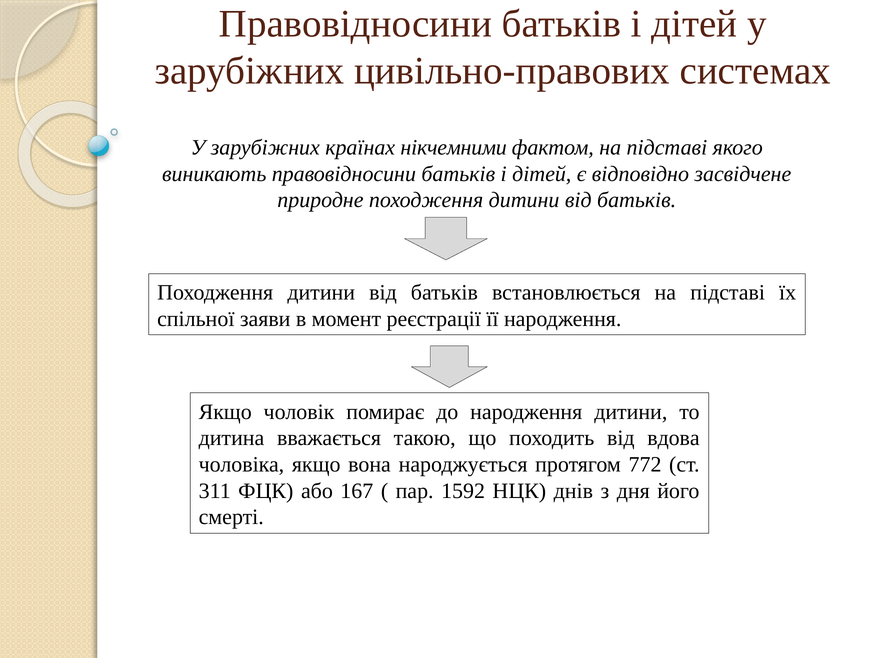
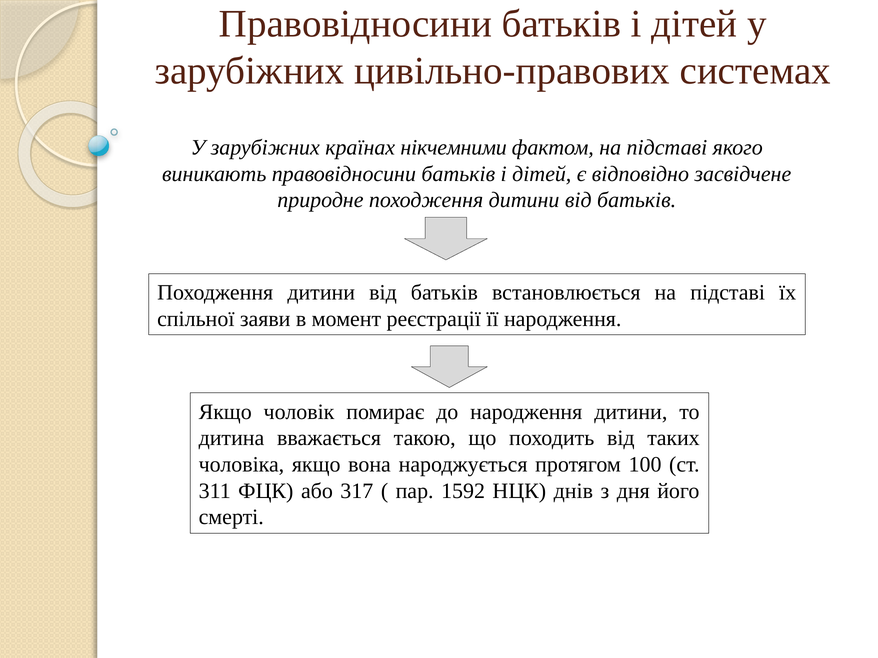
вдова: вдова -> таких
772: 772 -> 100
167: 167 -> 317
